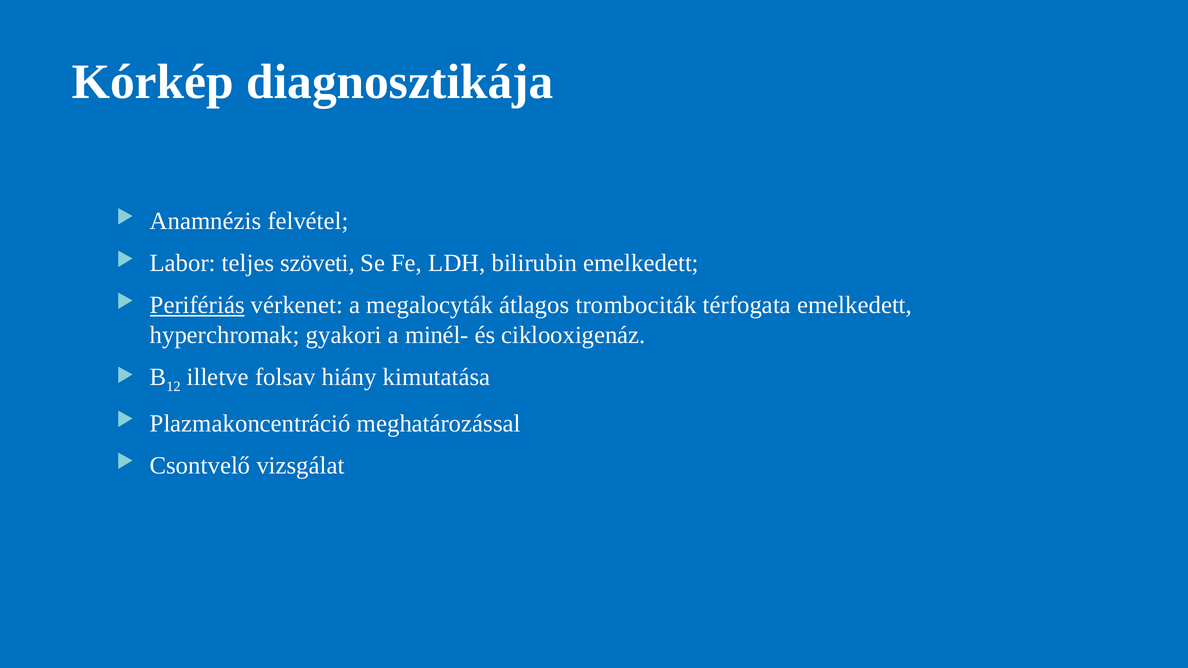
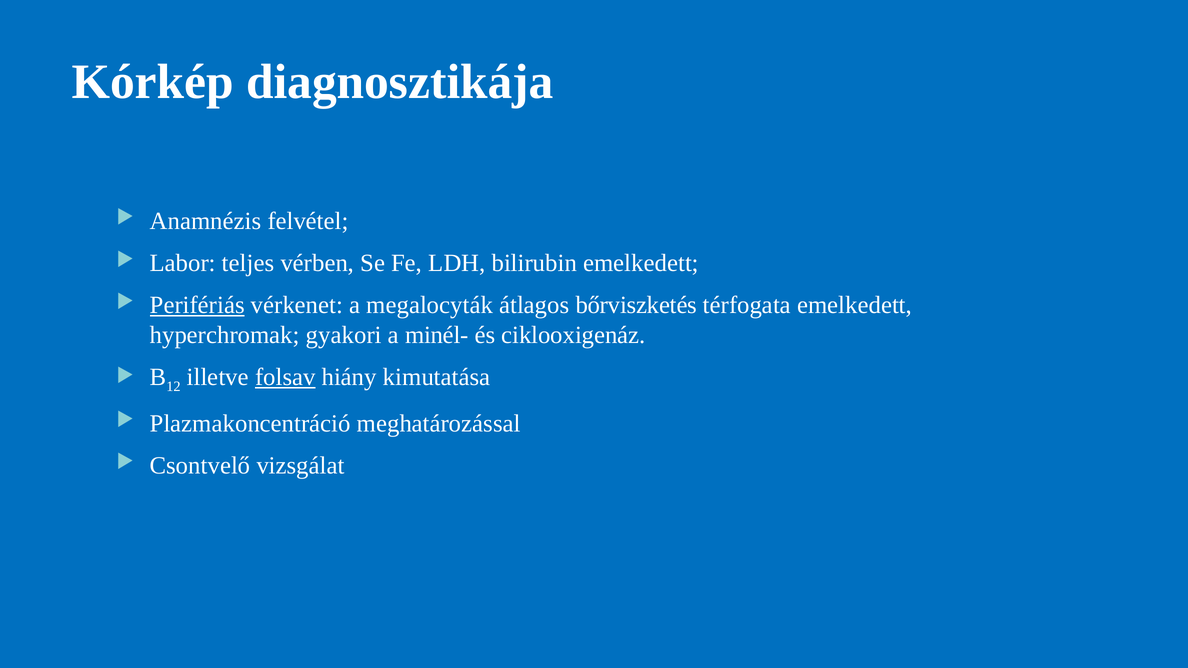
szöveti: szöveti -> vérben
trombociták: trombociták -> bőrviszketés
folsav underline: none -> present
